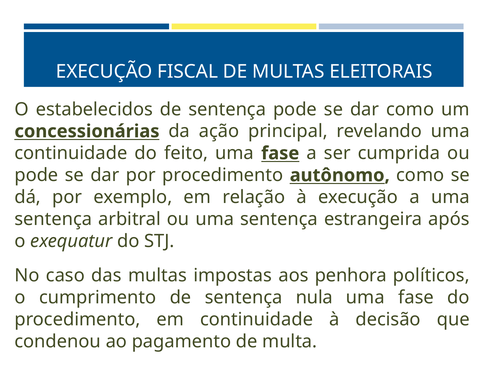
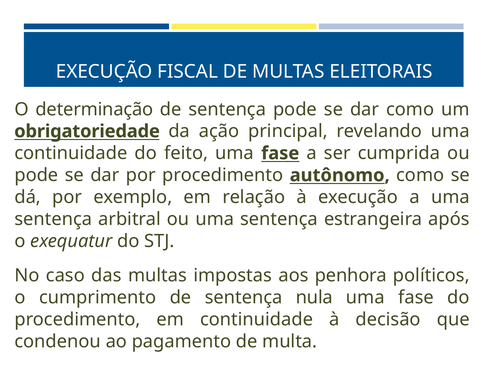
estabelecidos: estabelecidos -> determinação
concessionárias: concessionárias -> obrigatoriedade
